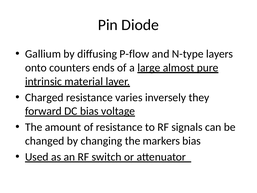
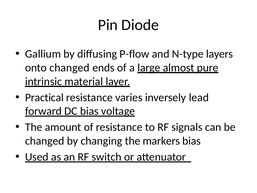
onto counters: counters -> changed
Charged: Charged -> Practical
they: they -> lead
